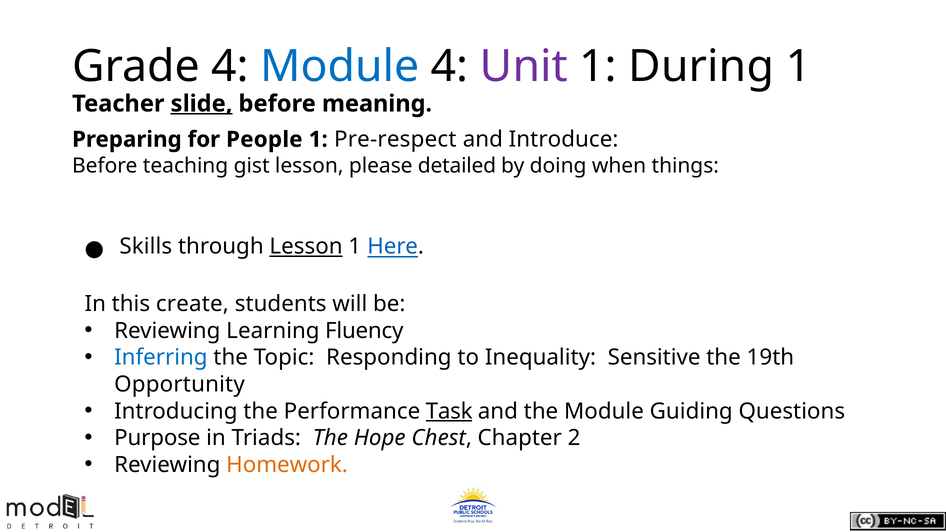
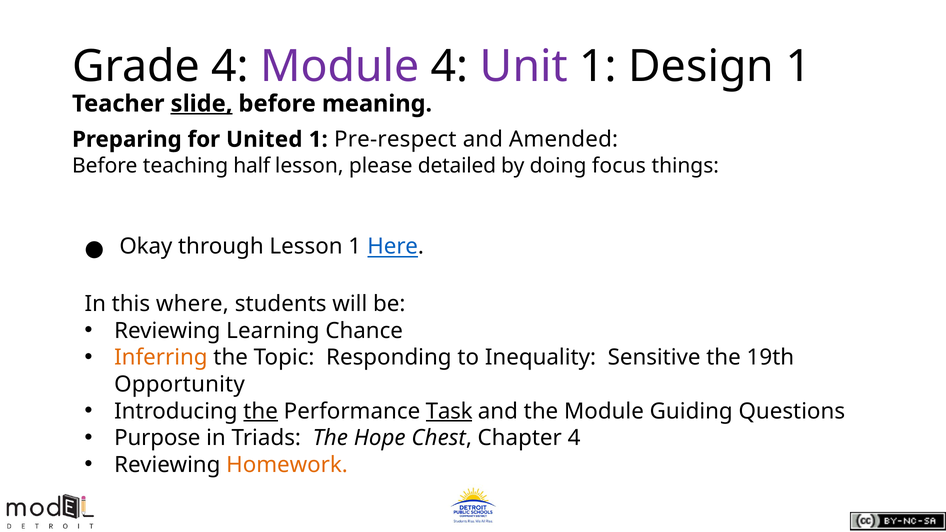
Module at (340, 67) colour: blue -> purple
During: During -> Design
People: People -> United
Introduce: Introduce -> Amended
gist: gist -> half
when: when -> focus
Skills: Skills -> Okay
Lesson at (306, 247) underline: present -> none
create: create -> where
Fluency: Fluency -> Chance
Inferring colour: blue -> orange
the at (261, 411) underline: none -> present
Chapter 2: 2 -> 4
